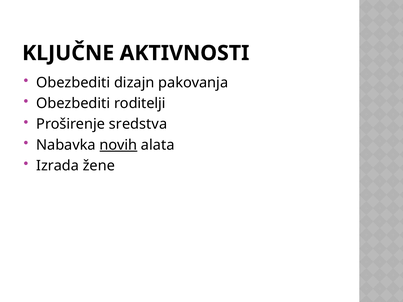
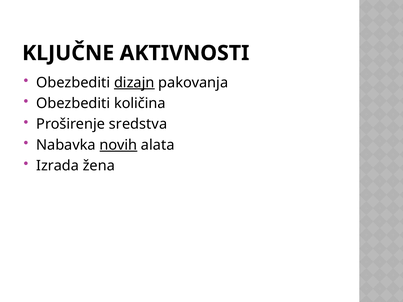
dizajn underline: none -> present
roditelji: roditelji -> količina
žene: žene -> žena
